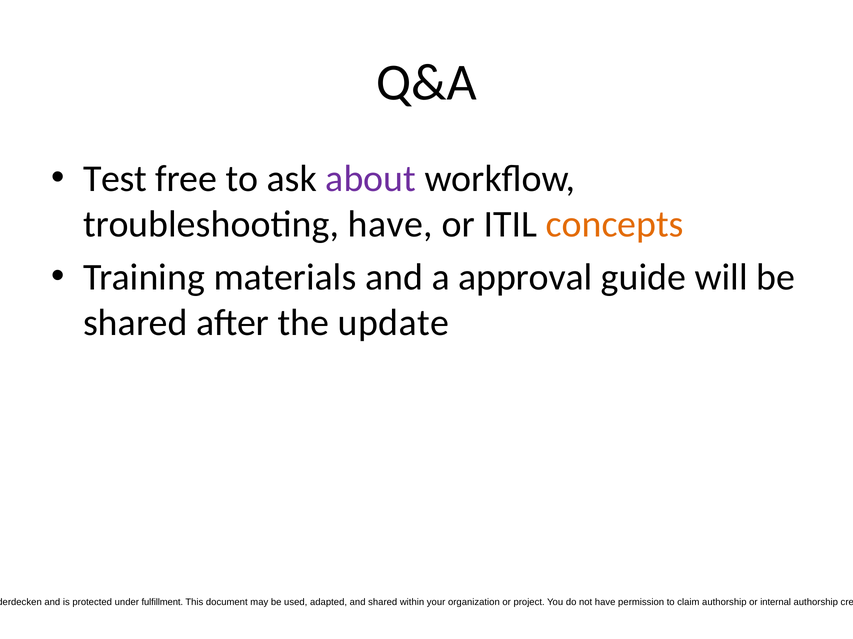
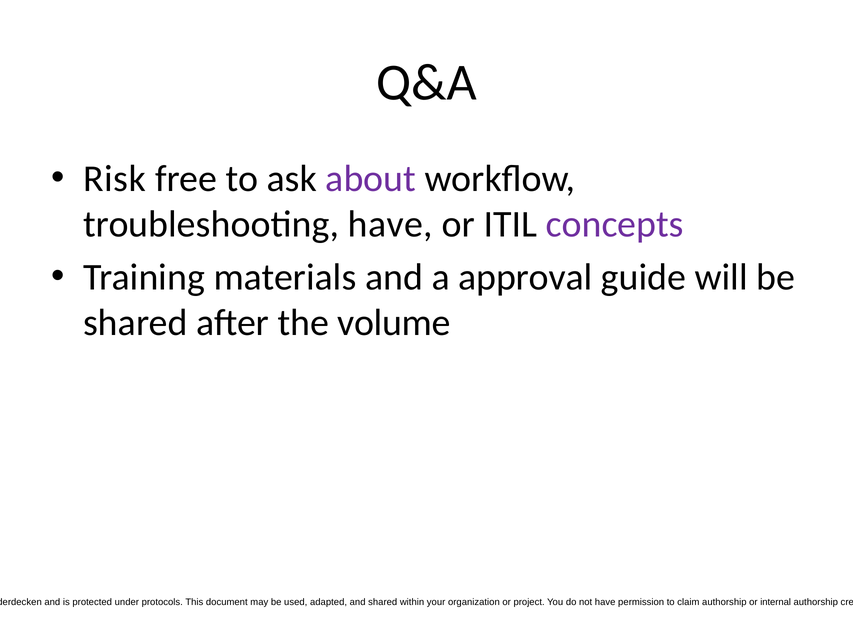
Test: Test -> Risk
concepts colour: orange -> purple
update: update -> volume
fulfillment: fulfillment -> protocols
